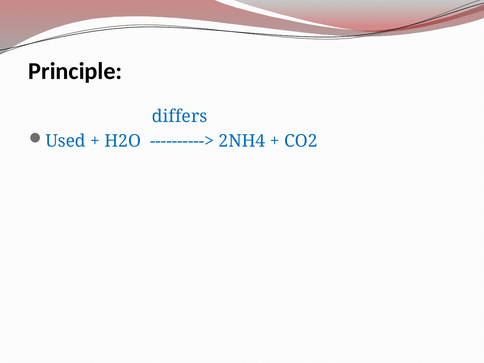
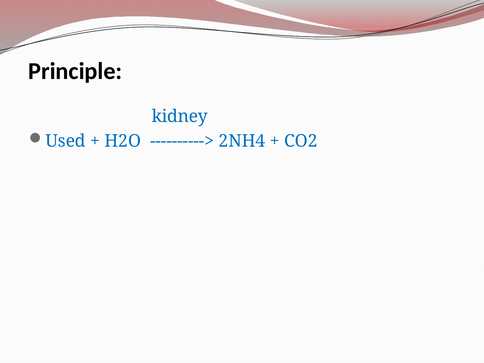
differs: differs -> kidney
